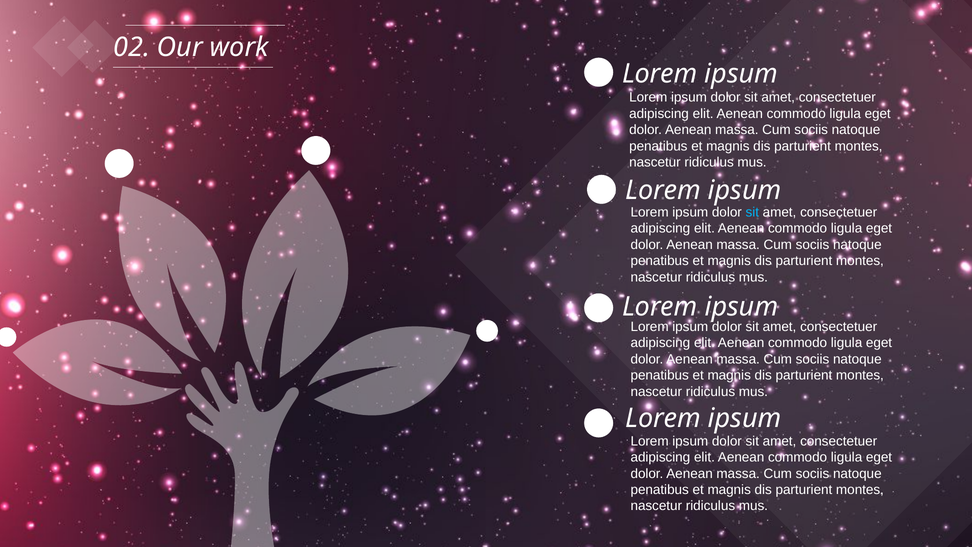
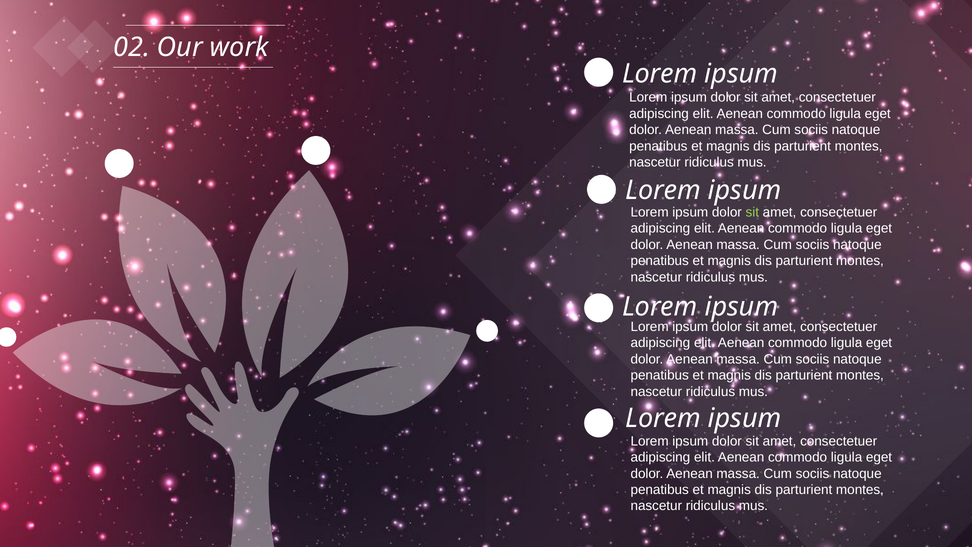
sit at (752, 212) colour: light blue -> light green
